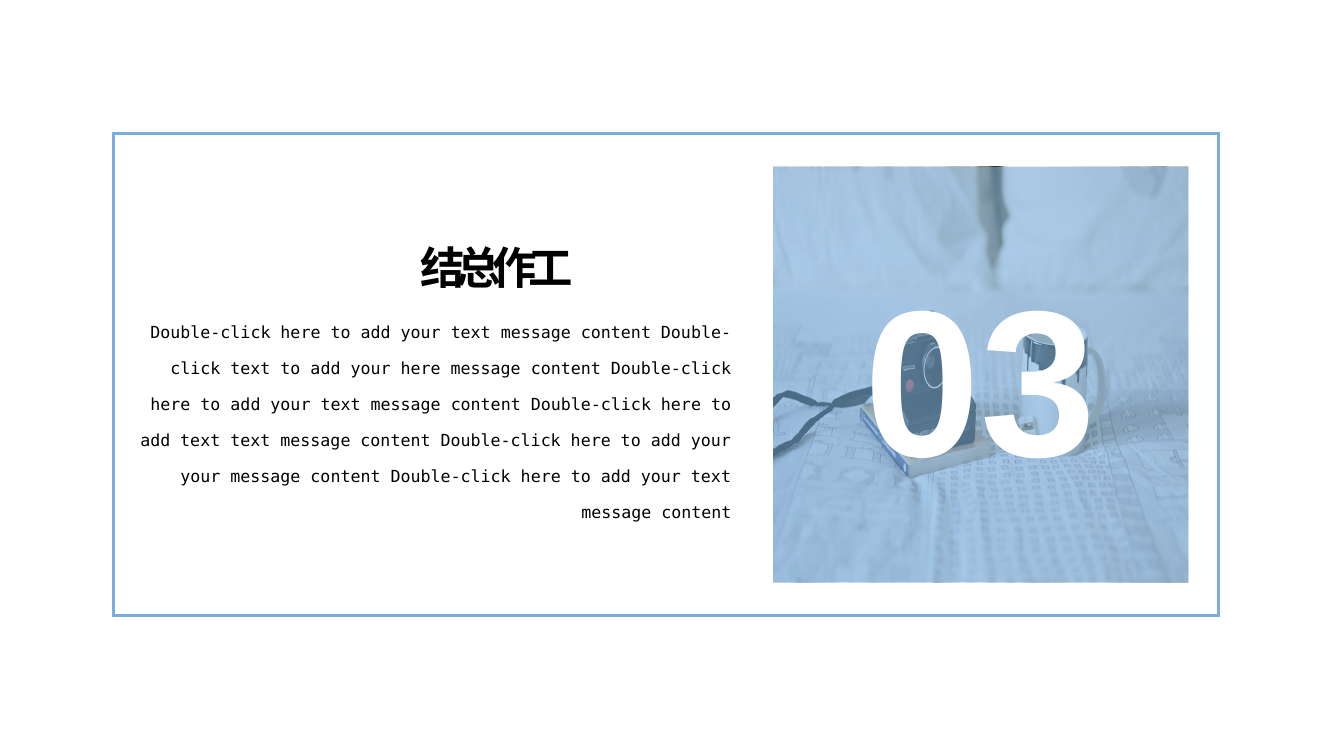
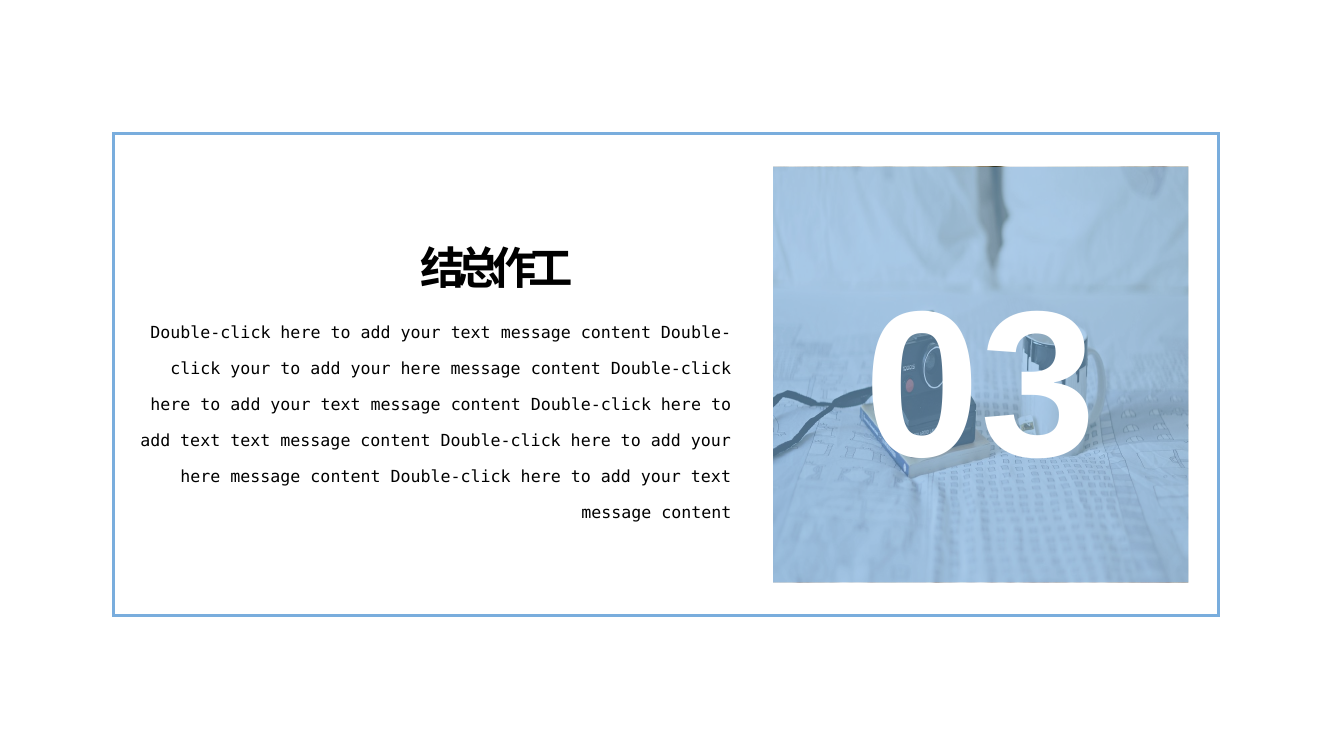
text at (250, 369): text -> your
your at (200, 477): your -> here
